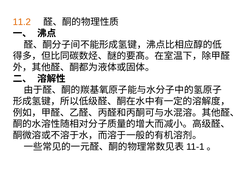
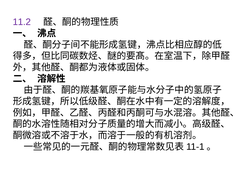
11.2 colour: orange -> purple
